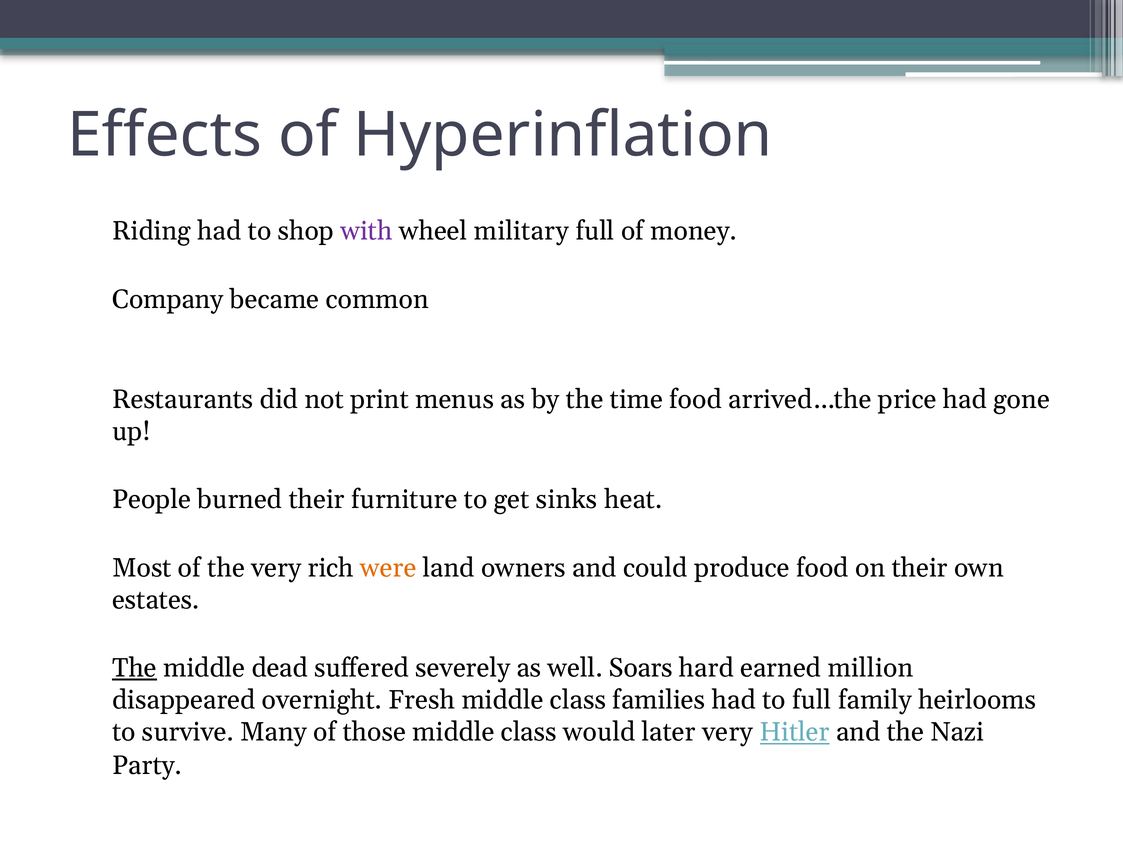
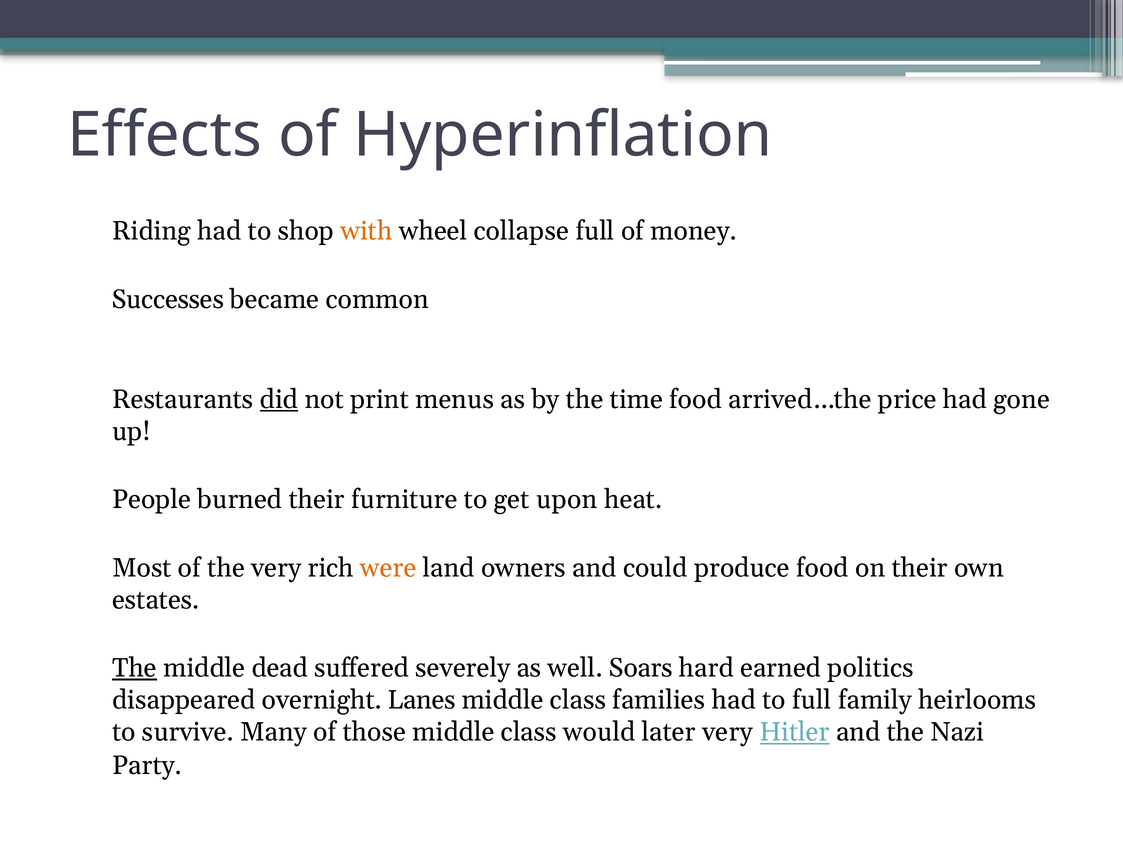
with colour: purple -> orange
military: military -> collapse
Company: Company -> Successes
did underline: none -> present
sinks: sinks -> upon
million: million -> politics
Fresh: Fresh -> Lanes
